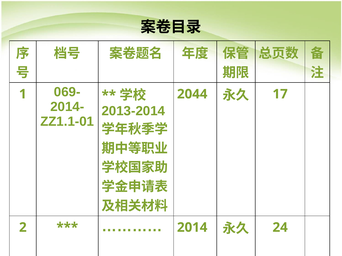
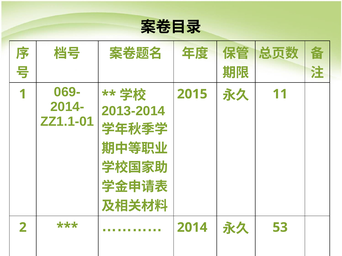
2044: 2044 -> 2015
17: 17 -> 11
24: 24 -> 53
